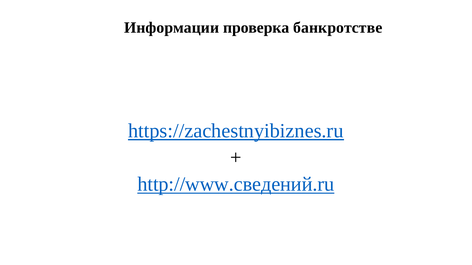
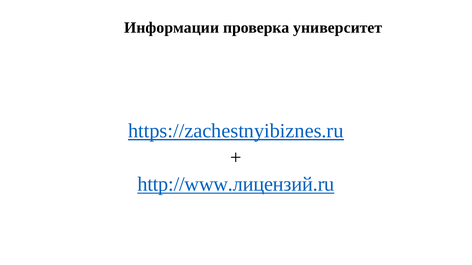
банкротстве: банкротстве -> университет
http://www.сведений.ru: http://www.сведений.ru -> http://www.лицензий.ru
